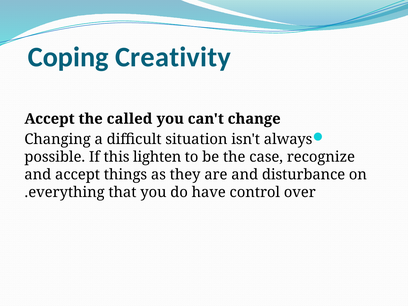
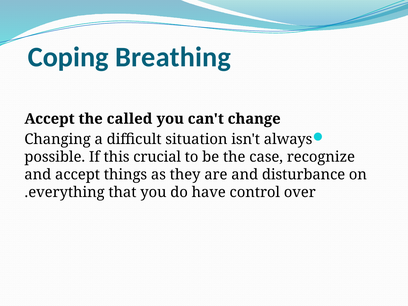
Creativity: Creativity -> Breathing
lighten: lighten -> crucial
